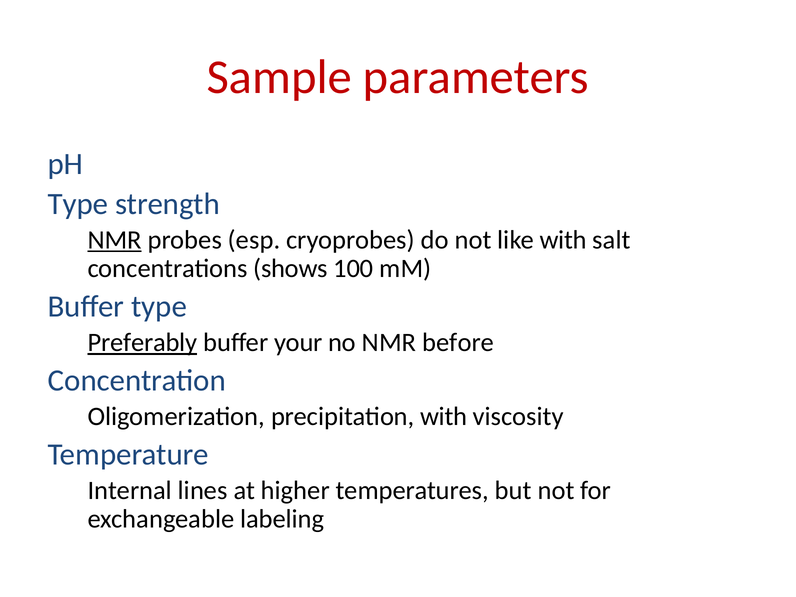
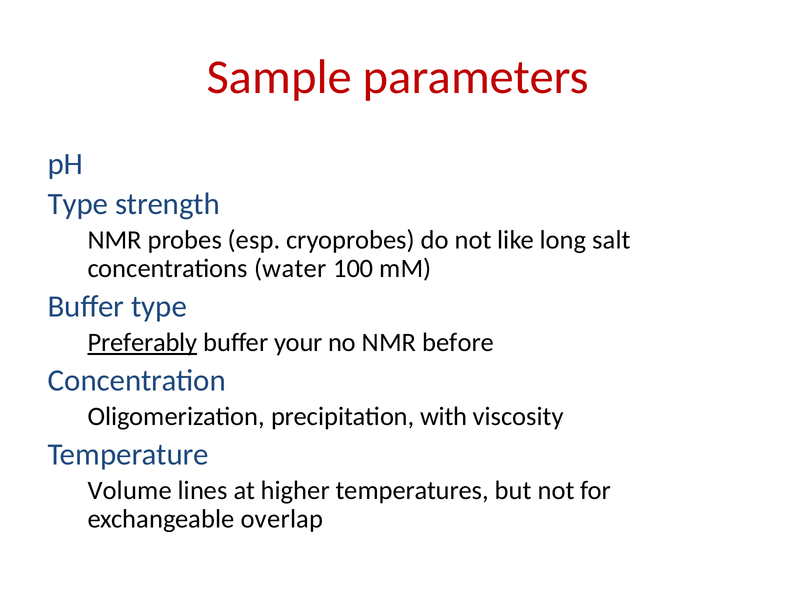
NMR at (115, 240) underline: present -> none
like with: with -> long
shows: shows -> water
Internal: Internal -> Volume
labeling: labeling -> overlap
